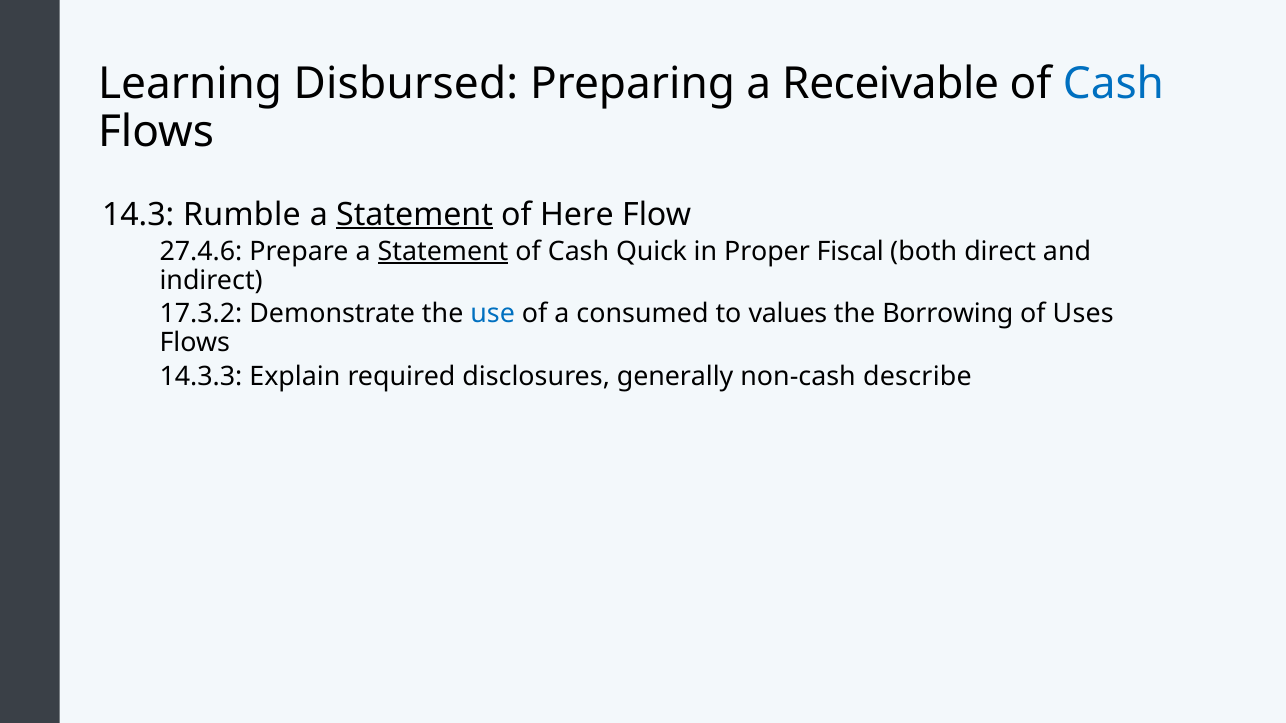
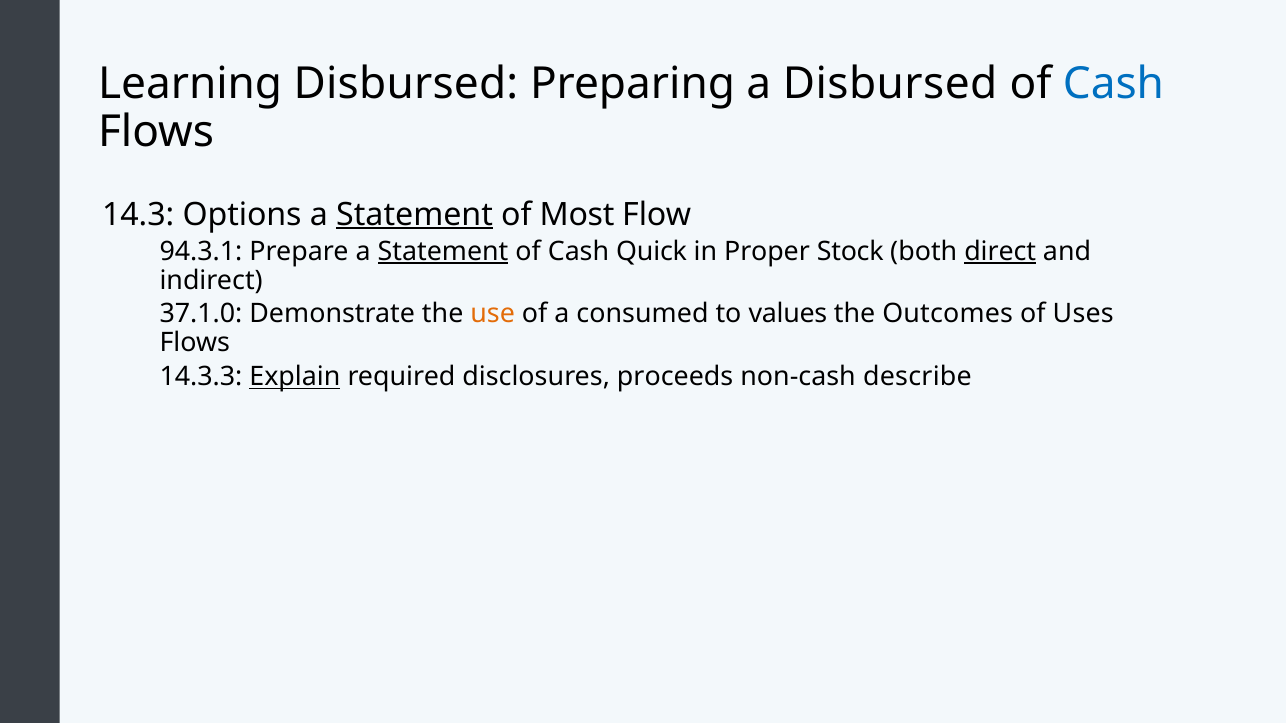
a Receivable: Receivable -> Disbursed
Rumble: Rumble -> Options
Here: Here -> Most
27.4.6: 27.4.6 -> 94.3.1
Fiscal: Fiscal -> Stock
direct underline: none -> present
17.3.2: 17.3.2 -> 37.1.0
use colour: blue -> orange
Borrowing: Borrowing -> Outcomes
Explain underline: none -> present
generally: generally -> proceeds
